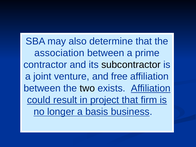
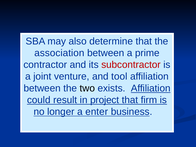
subcontractor colour: black -> red
free: free -> tool
basis: basis -> enter
